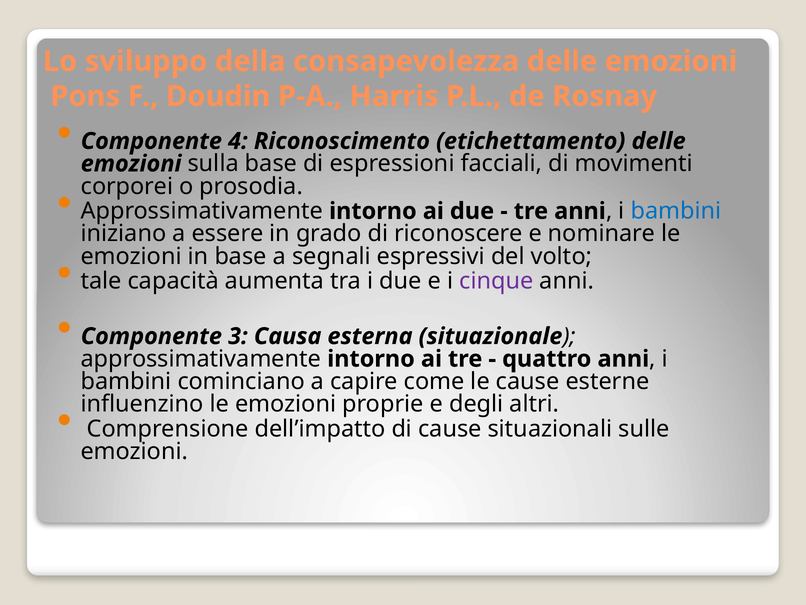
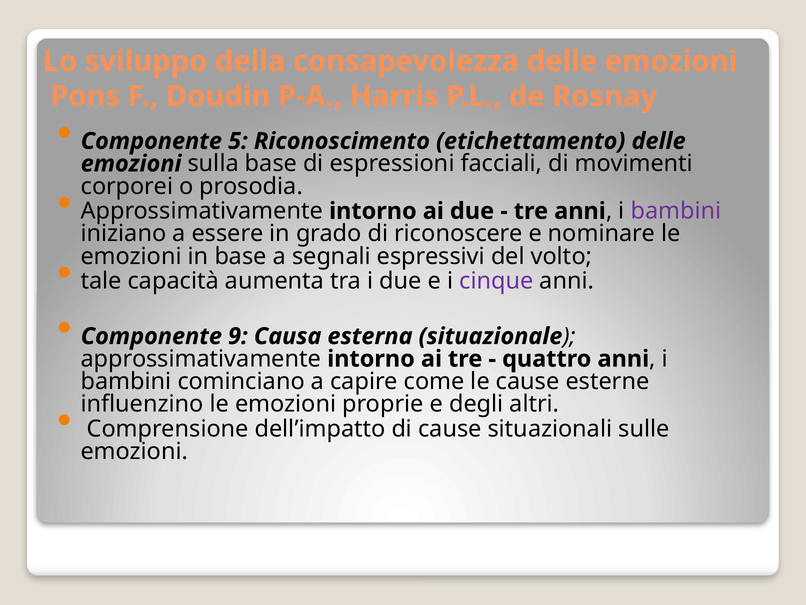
4: 4 -> 5
bambini at (676, 211) colour: blue -> purple
3: 3 -> 9
